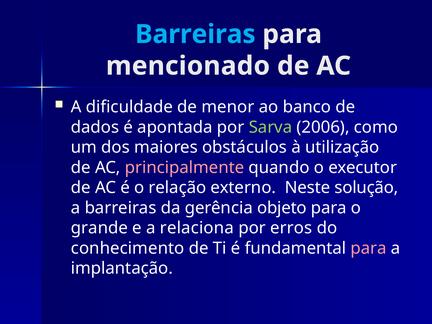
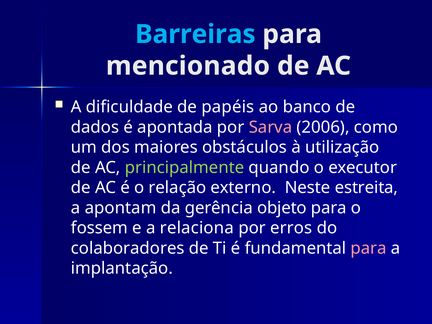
menor: menor -> papéis
Sarva colour: light green -> pink
principalmente colour: pink -> light green
solução: solução -> estreita
a barreiras: barreiras -> apontam
grande: grande -> fossem
conhecimento: conhecimento -> colaboradores
